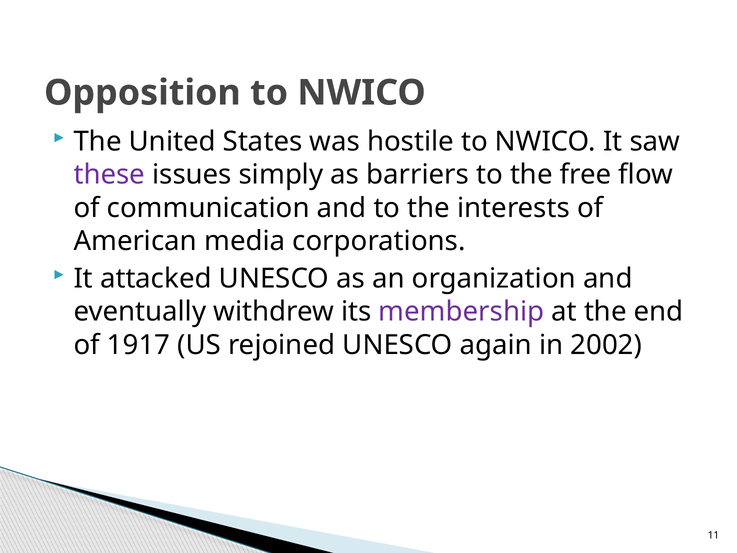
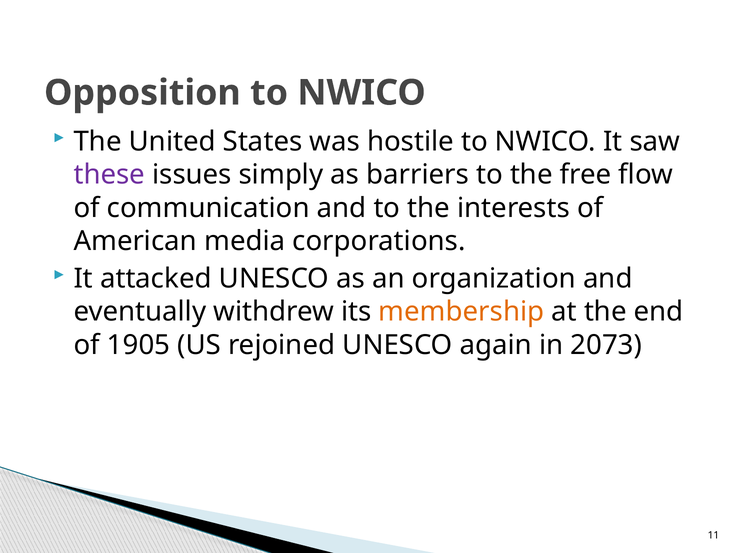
membership colour: purple -> orange
1917: 1917 -> 1905
2002: 2002 -> 2073
